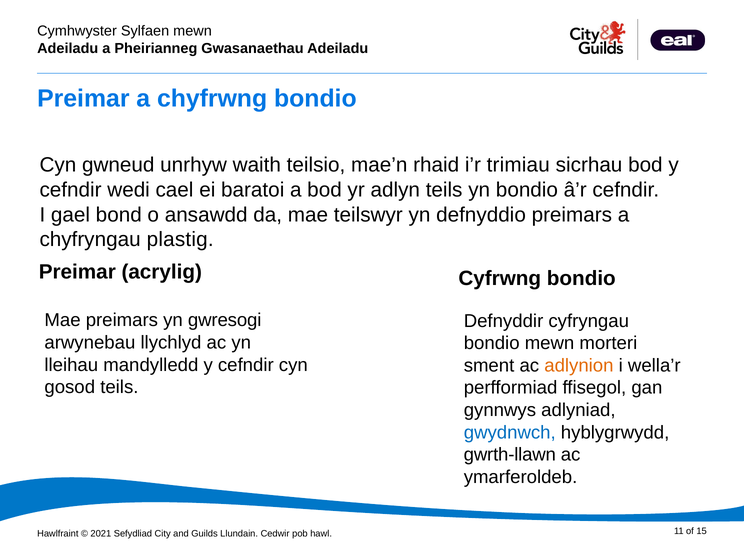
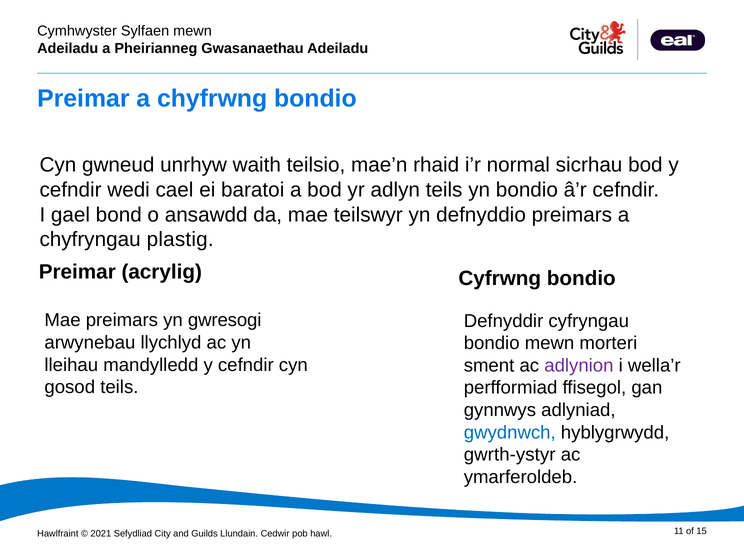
trimiau: trimiau -> normal
adlynion colour: orange -> purple
gwrth-llawn: gwrth-llawn -> gwrth-ystyr
